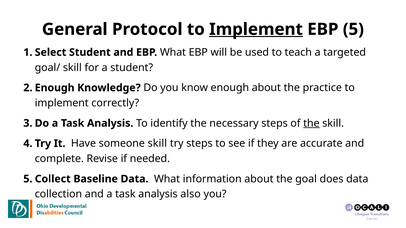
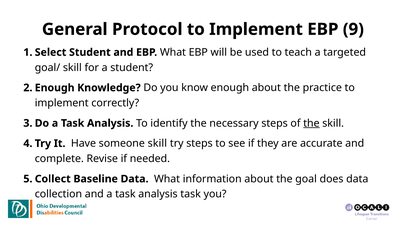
Implement at (256, 29) underline: present -> none
5: 5 -> 9
analysis also: also -> task
